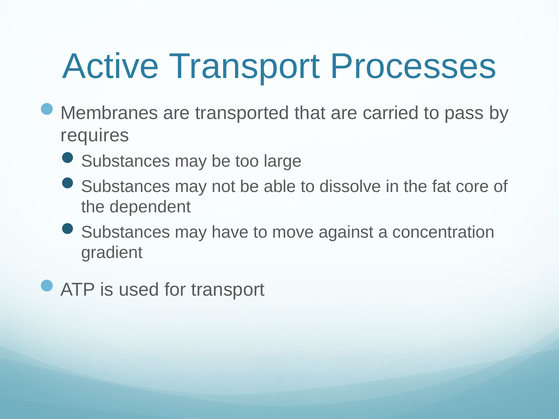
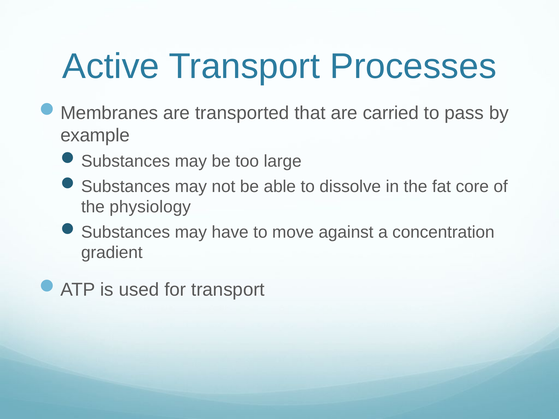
requires: requires -> example
dependent: dependent -> physiology
